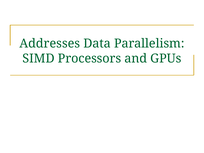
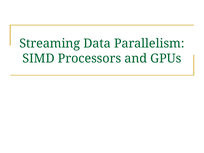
Addresses: Addresses -> Streaming
